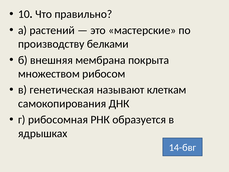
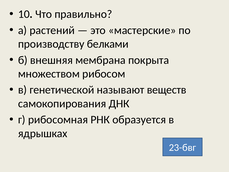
генетическая: генетическая -> генетической
клеткам: клеткам -> веществ
14-бвг: 14-бвг -> 23-бвг
